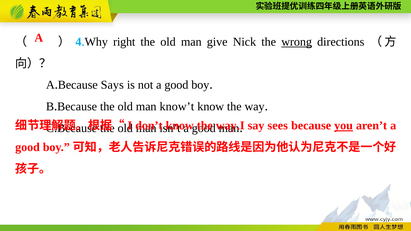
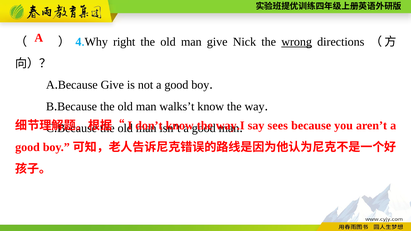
Because Says: Says -> Give
know’t: know’t -> walks’t
you underline: present -> none
